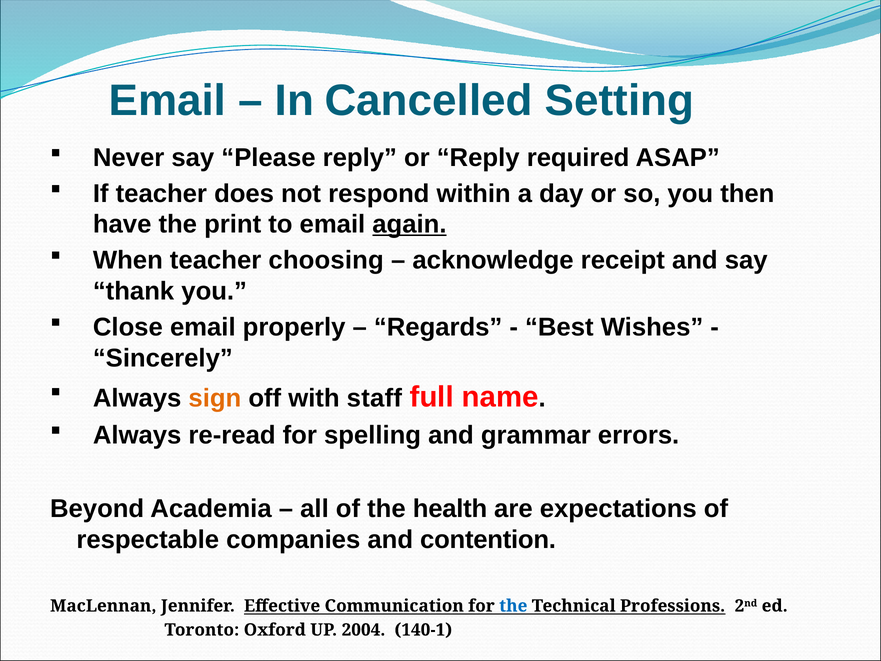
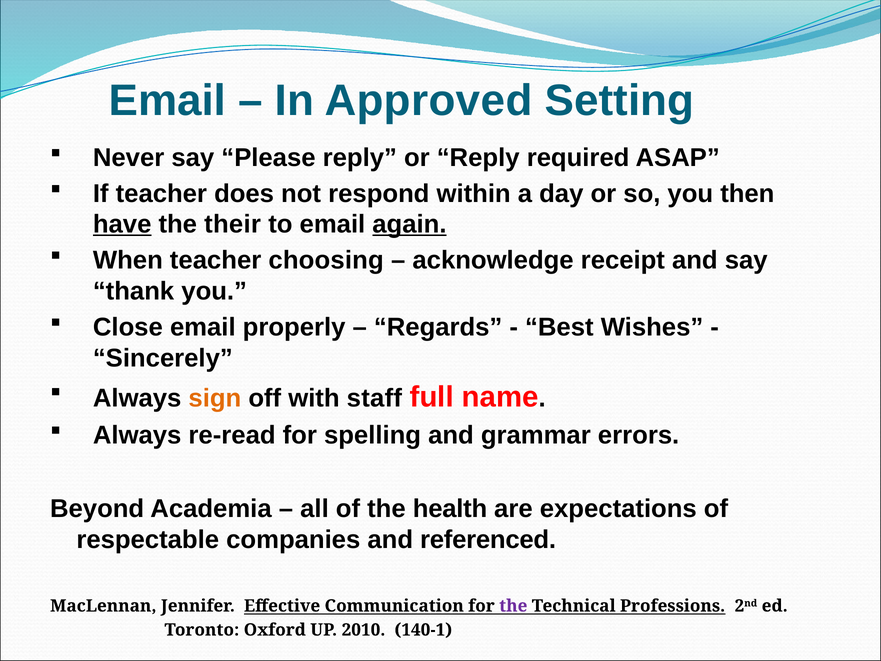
Cancelled: Cancelled -> Approved
have underline: none -> present
print: print -> their
contention: contention -> referenced
the at (513, 606) colour: blue -> purple
2004: 2004 -> 2010
